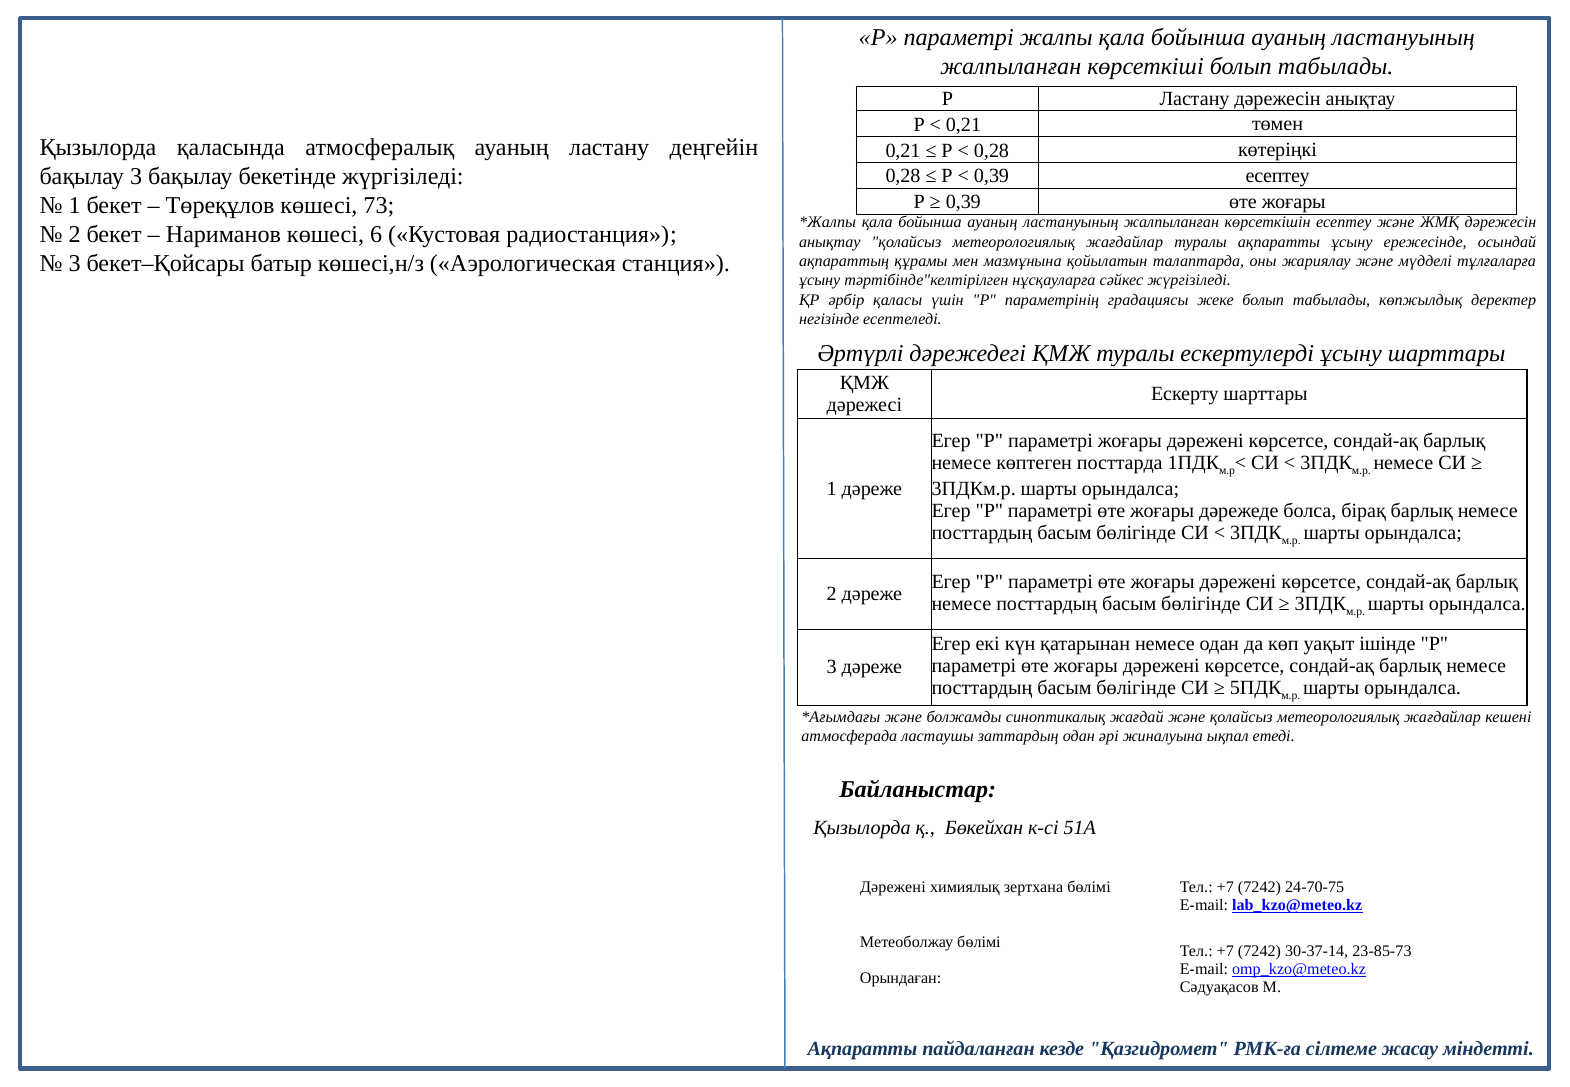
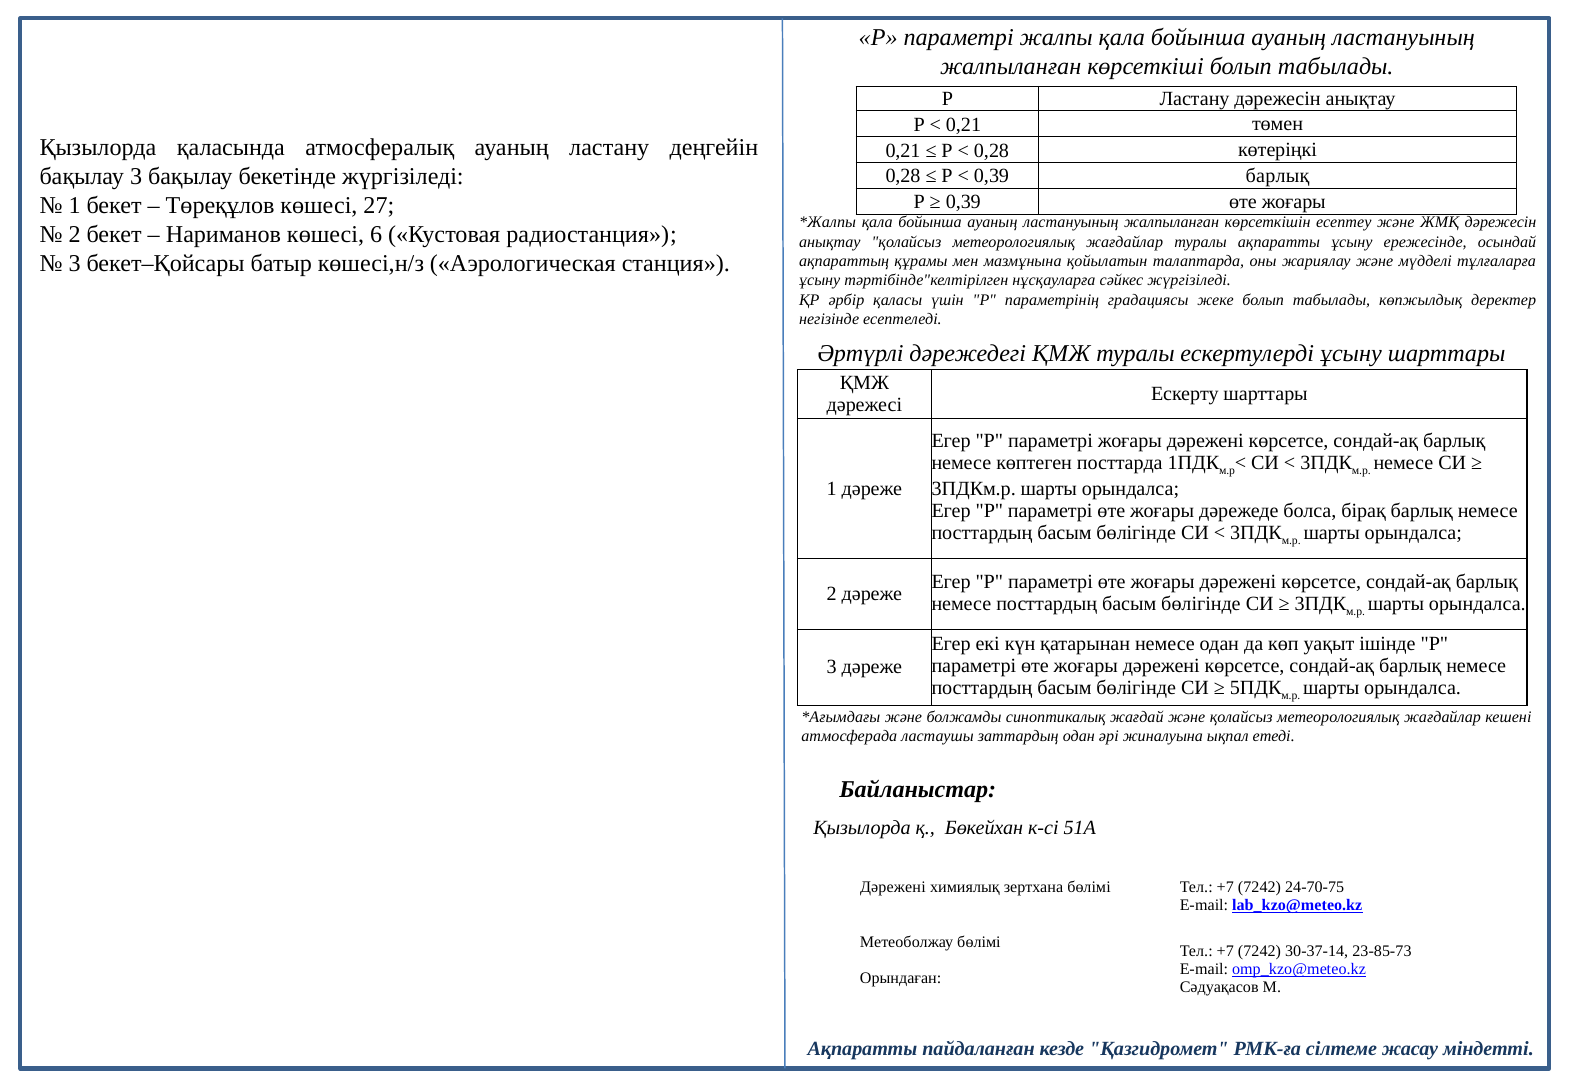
0,39 есептеу: есептеу -> барлық
73: 73 -> 27
